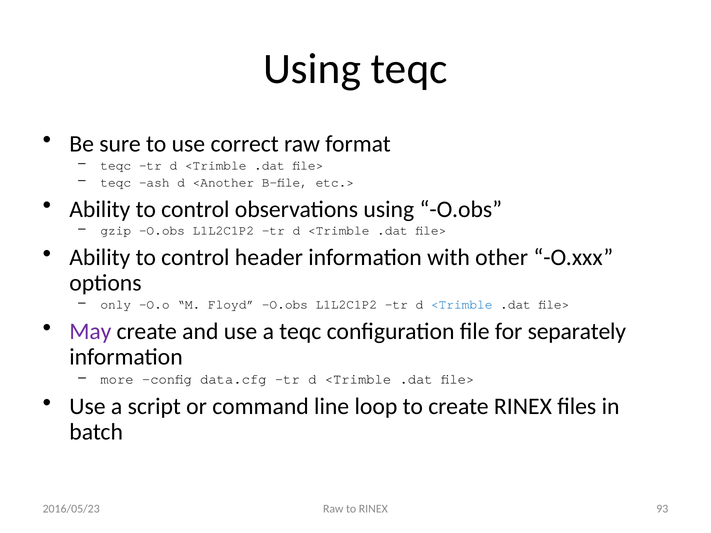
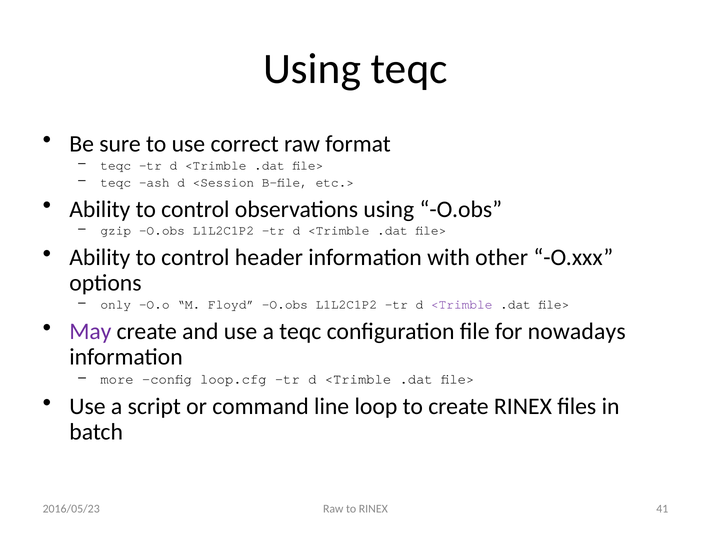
<Another: <Another -> <Session
<Trimble at (462, 305) colour: blue -> purple
separately: separately -> nowadays
data.cfg: data.cfg -> loop.cfg
93: 93 -> 41
